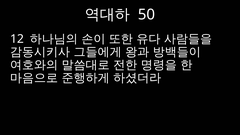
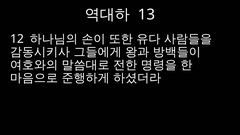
50: 50 -> 13
